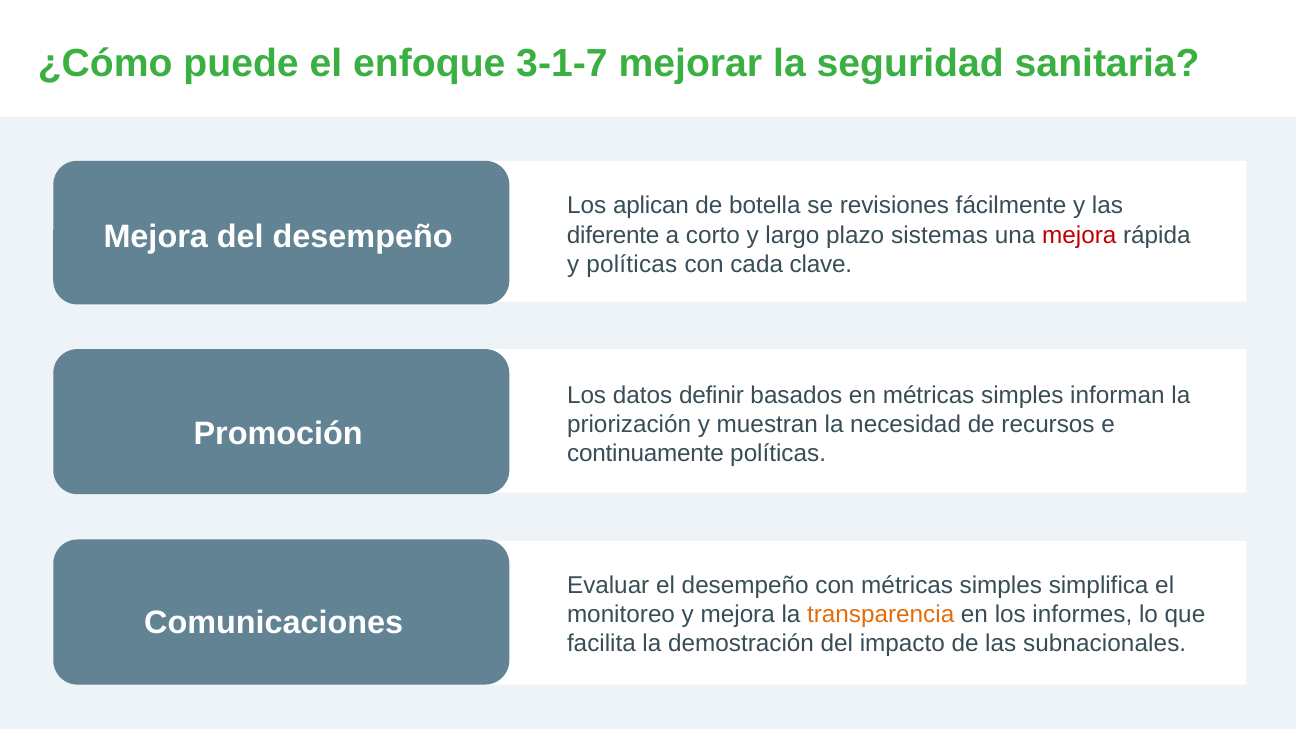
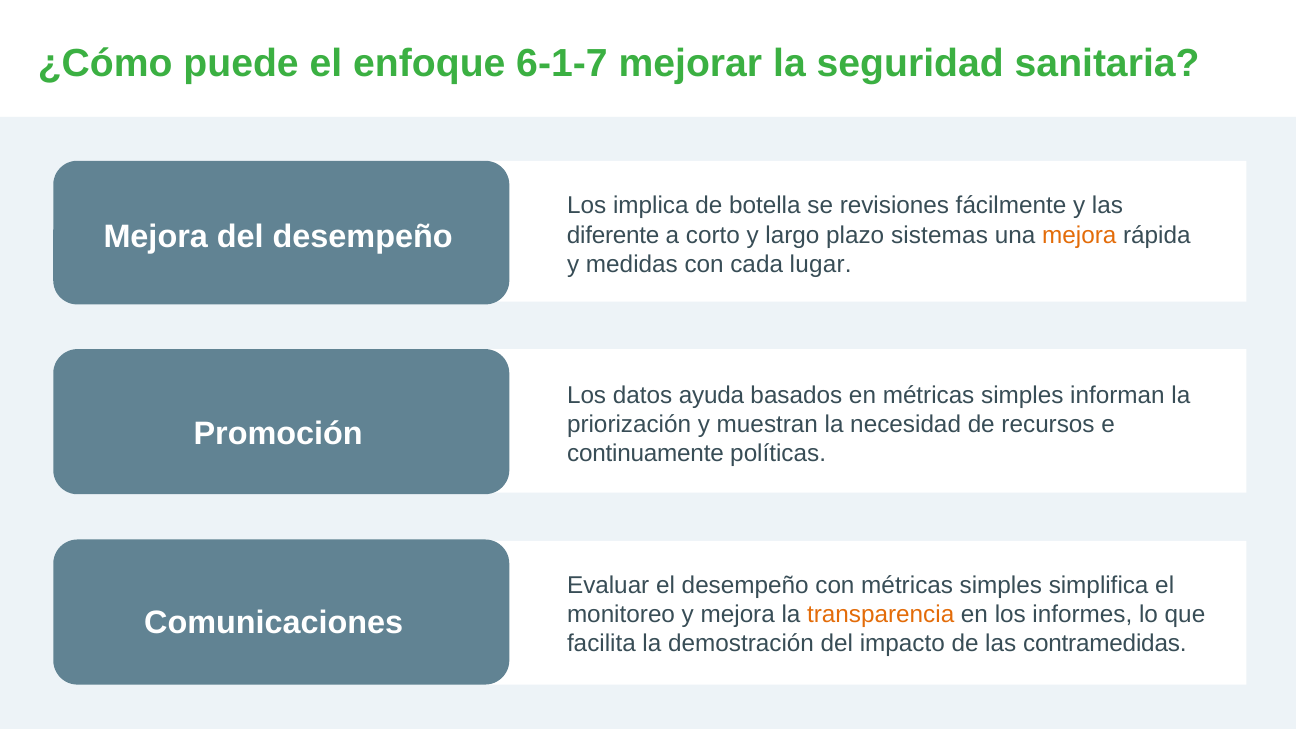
3-1-7: 3-1-7 -> 6-1-7
aplican: aplican -> implica
mejora at (1079, 235) colour: red -> orange
y políticas: políticas -> medidas
clave: clave -> lugar
definir: definir -> ayuda
subnacionales: subnacionales -> contramedidas
